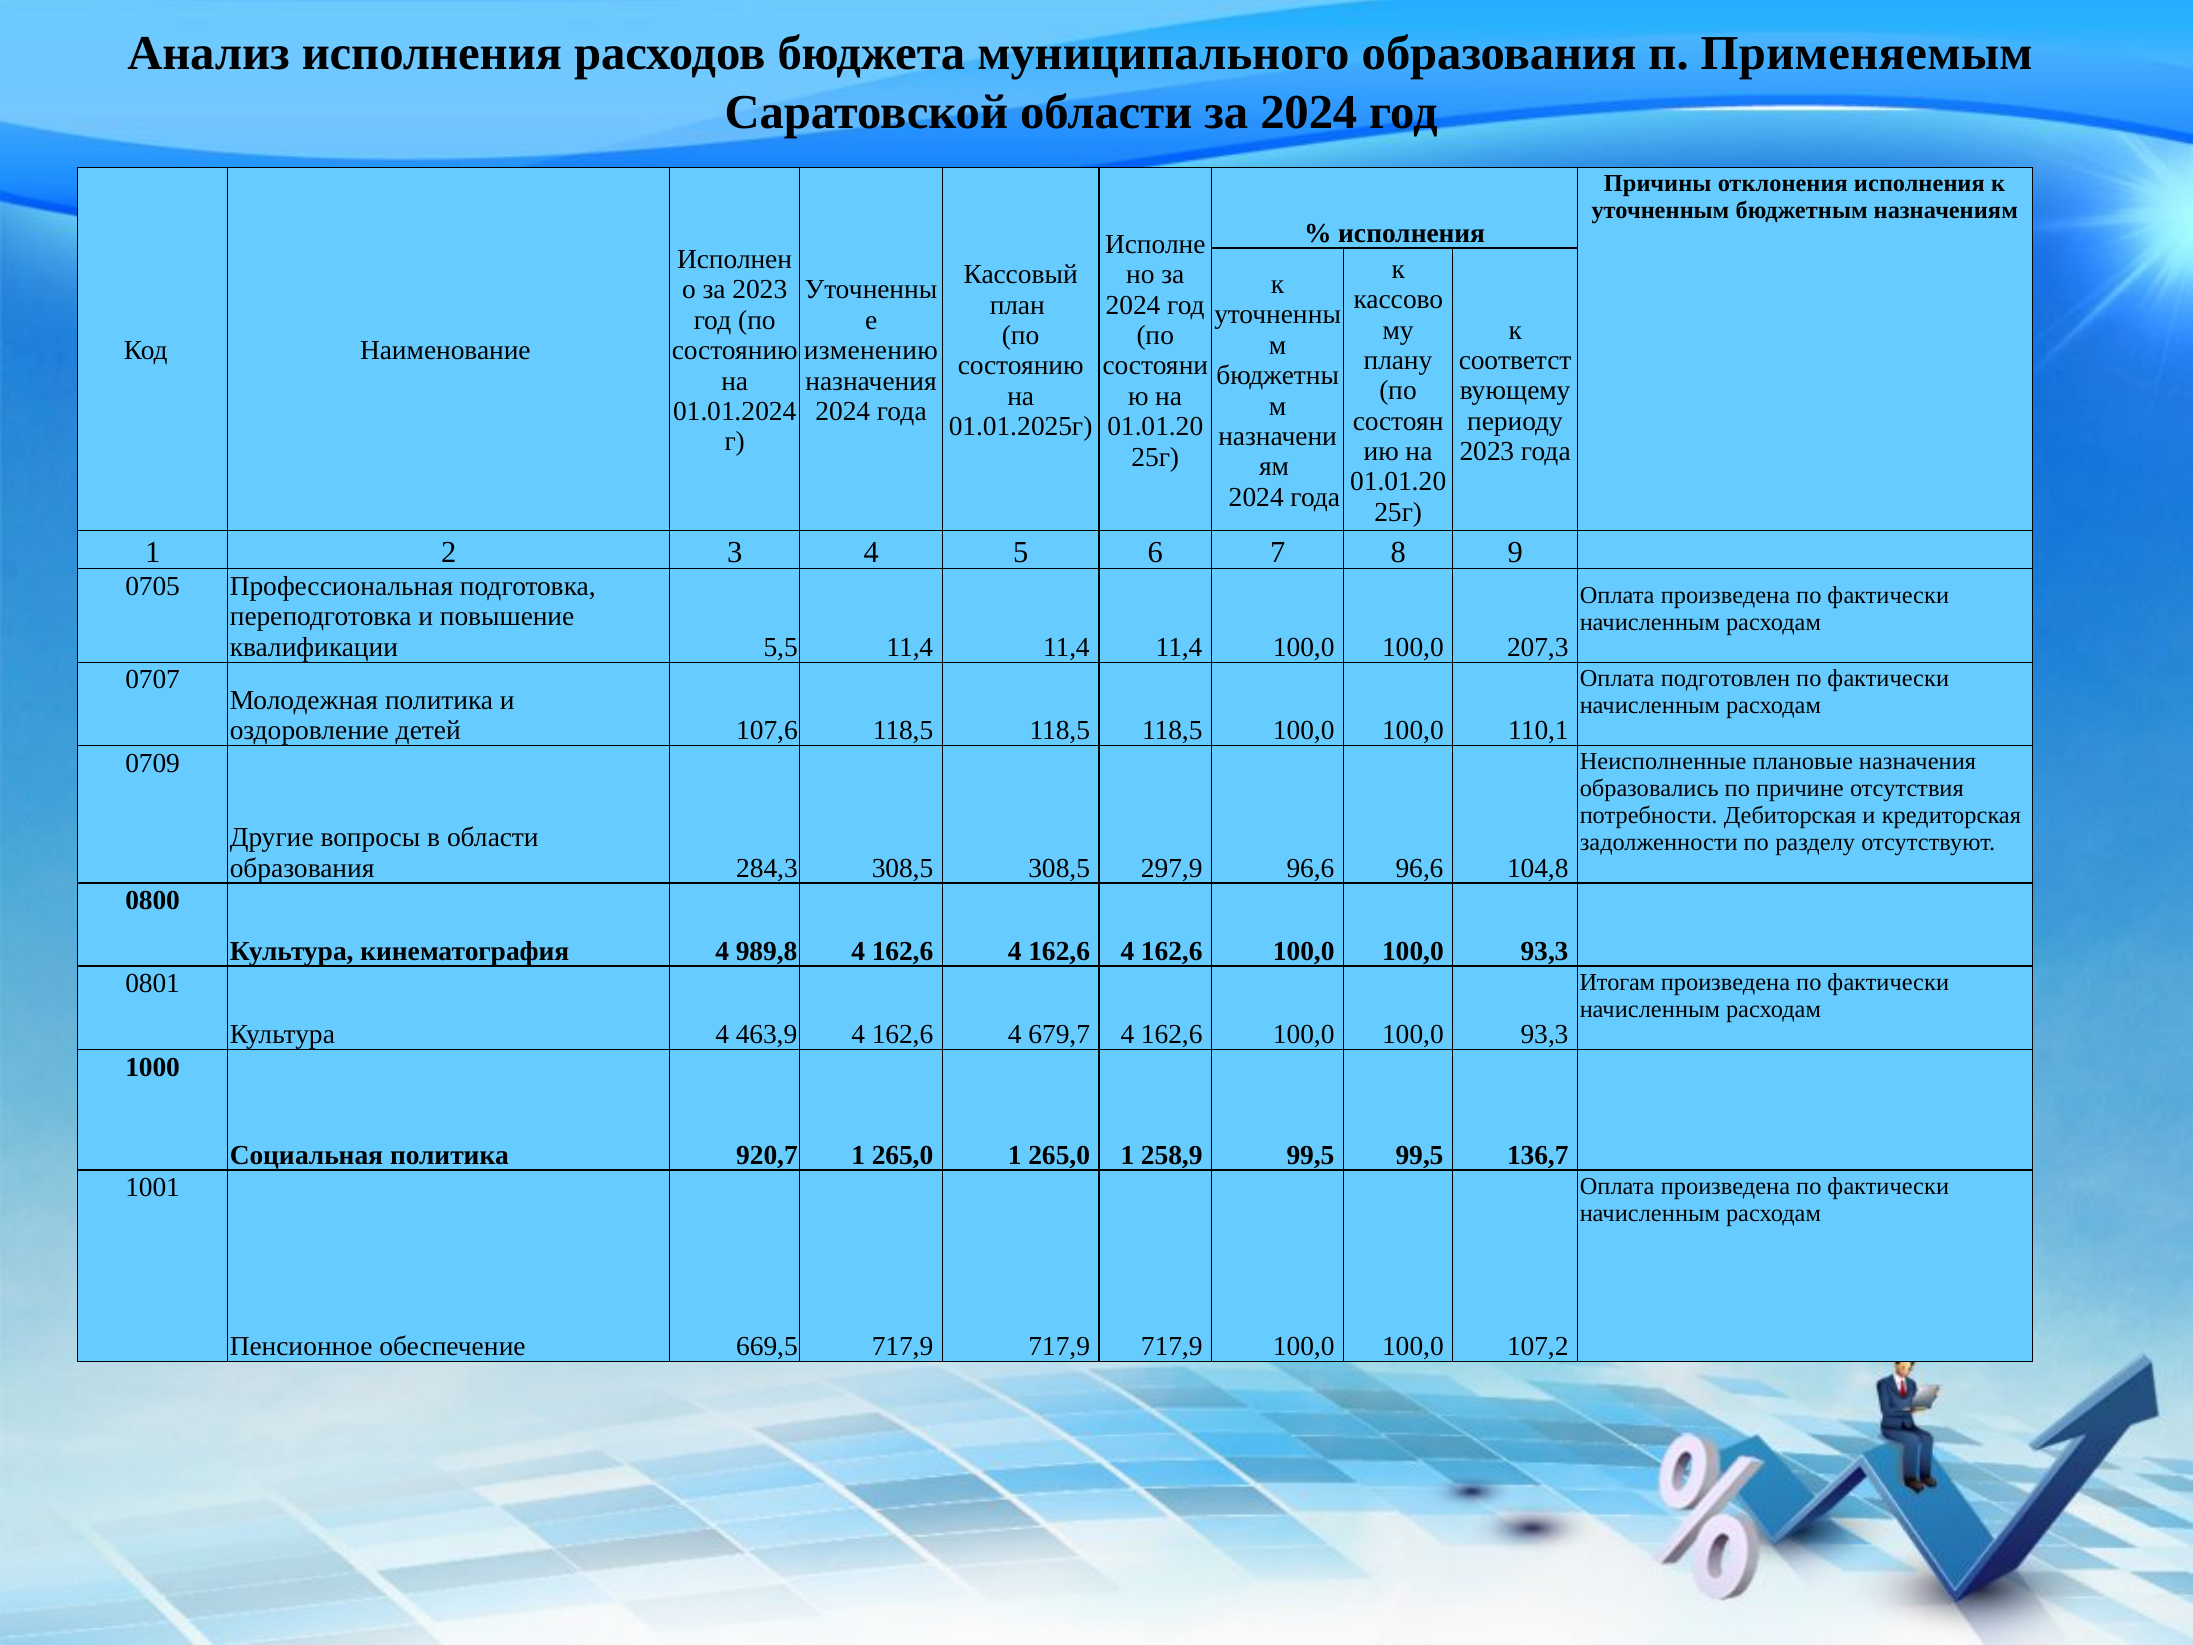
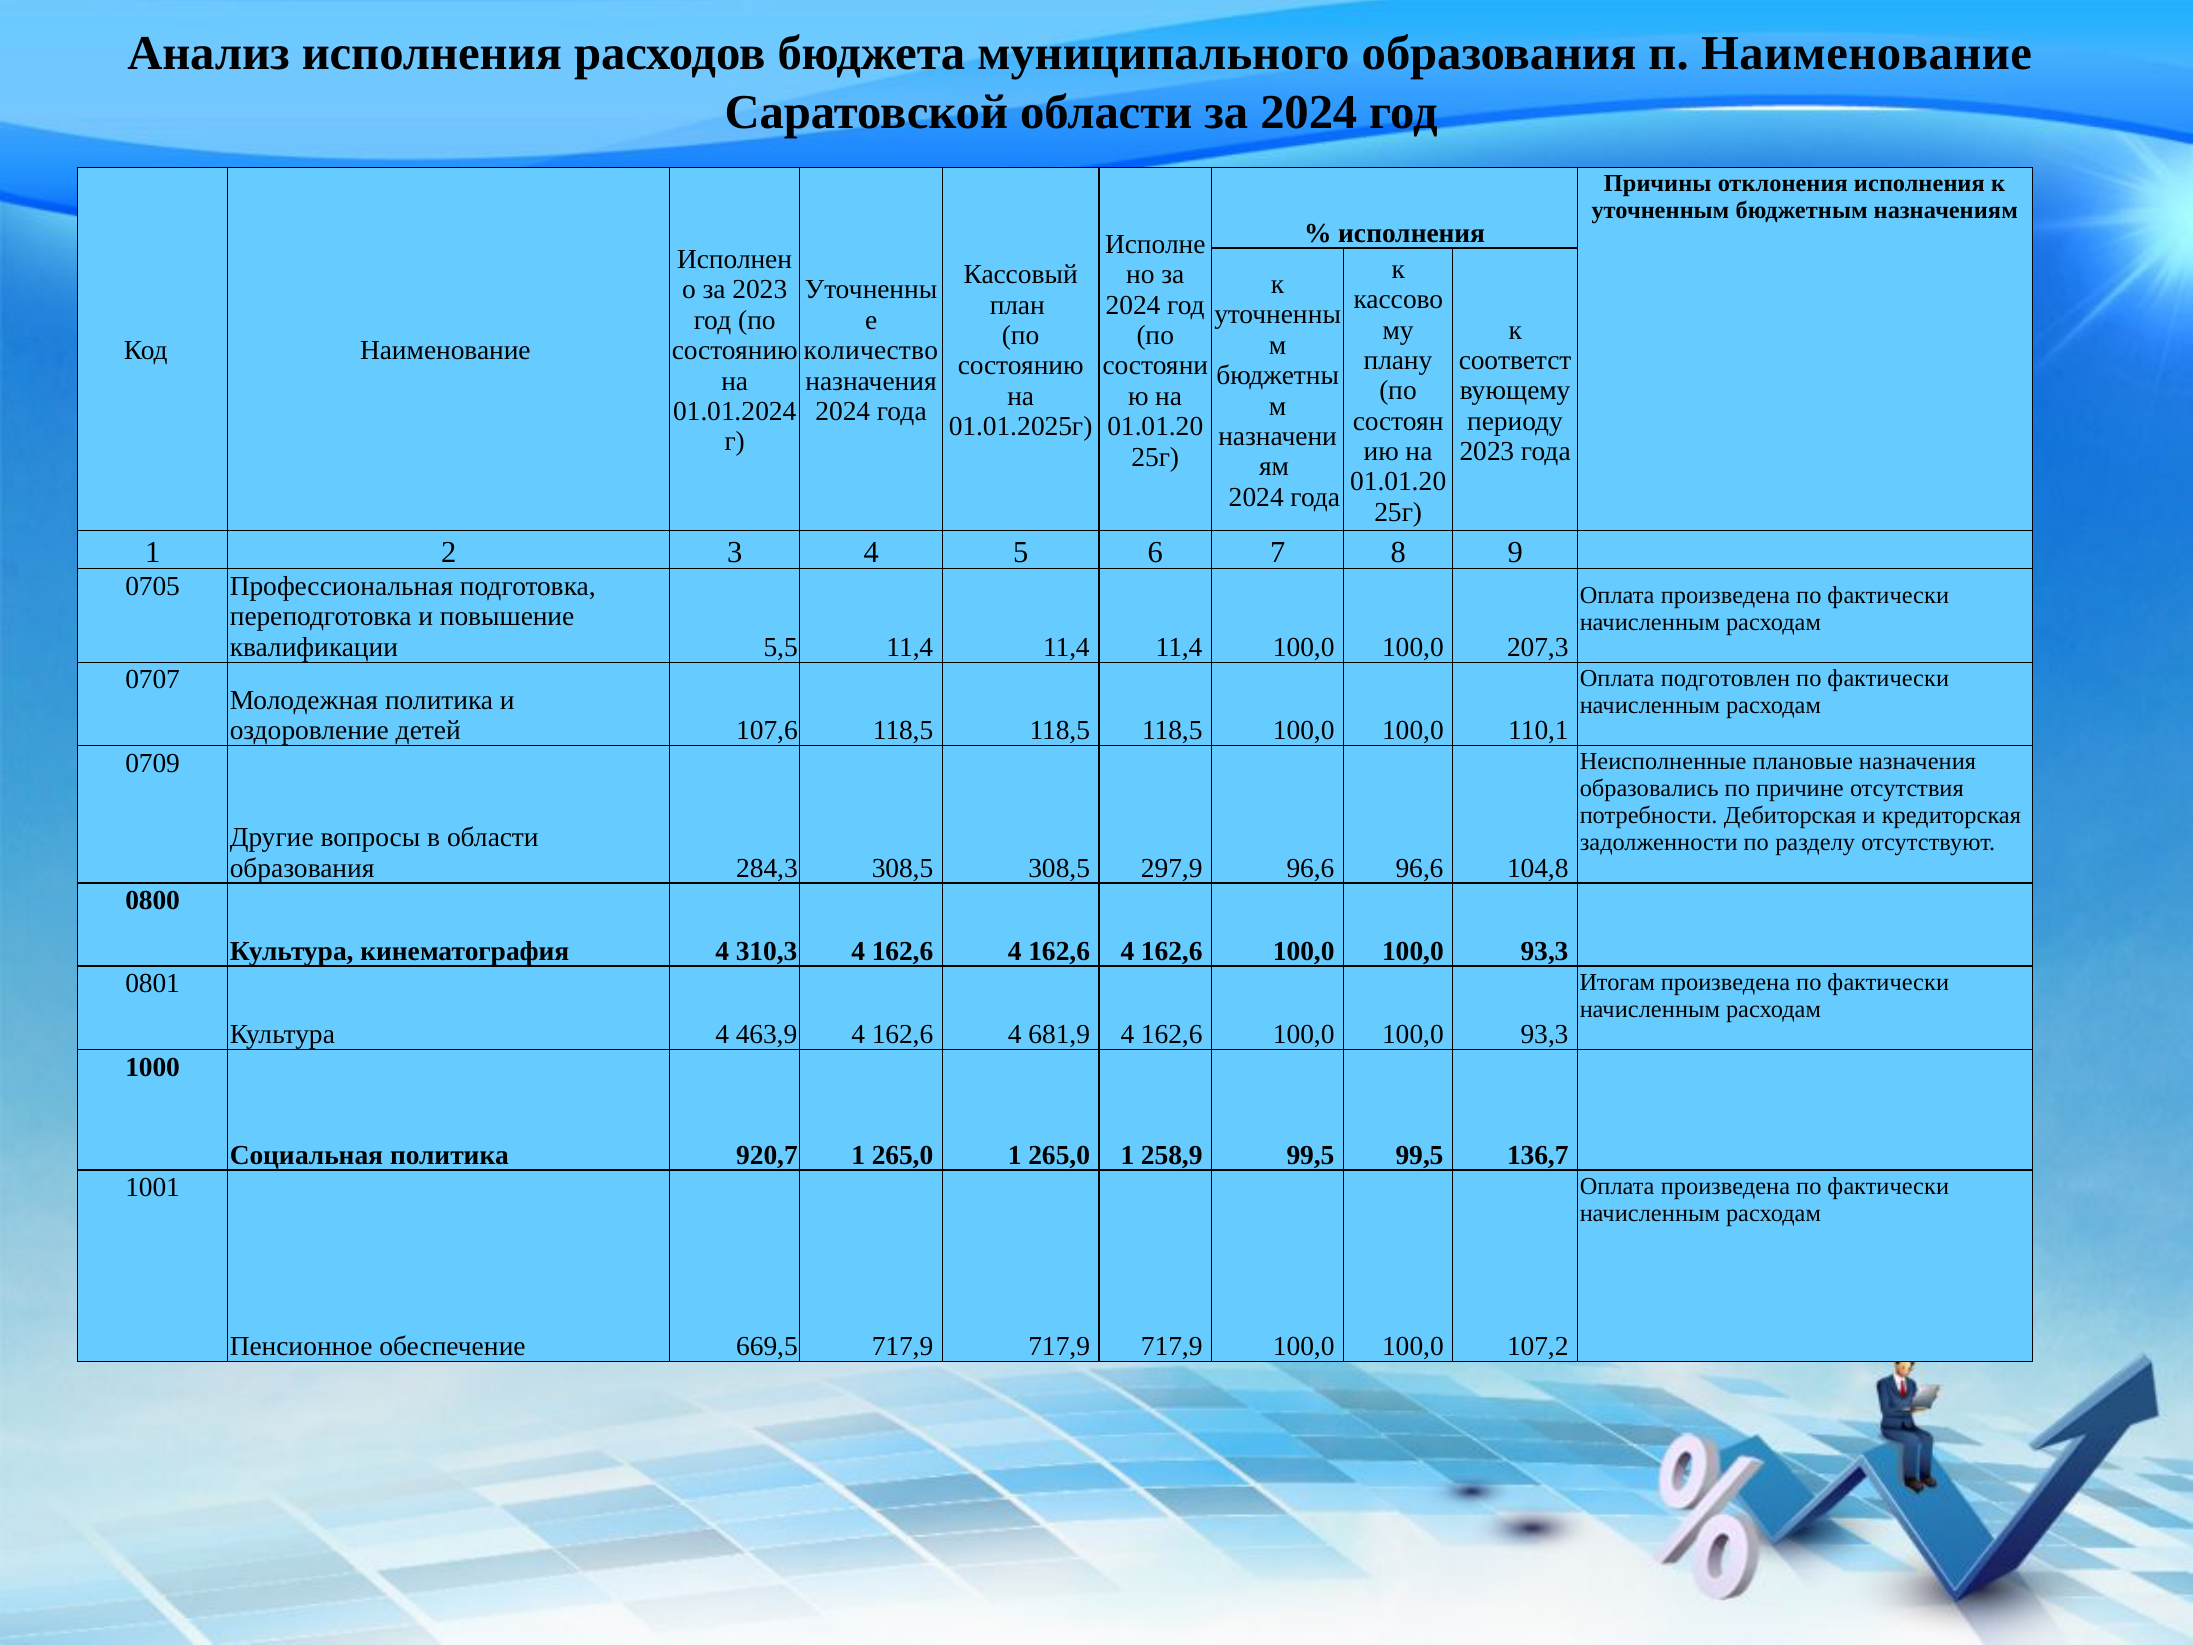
п Применяемым: Применяемым -> Наименование
изменению: изменению -> количество
989,8: 989,8 -> 310,3
679,7: 679,7 -> 681,9
